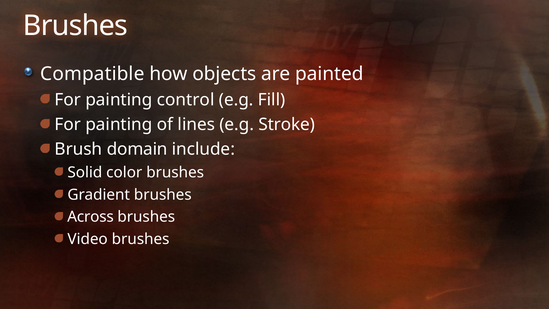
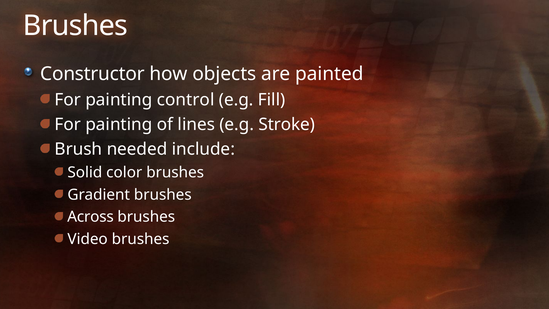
Compatible: Compatible -> Constructor
domain: domain -> needed
